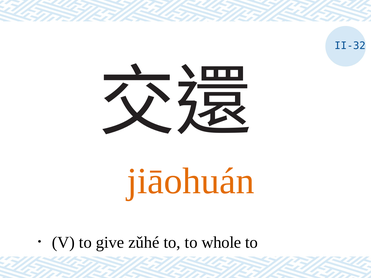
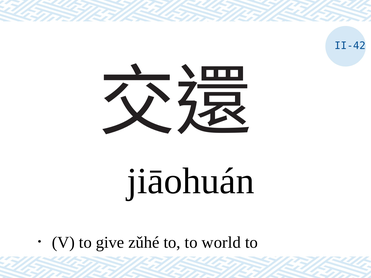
II-32: II-32 -> II-42
jiāohuán colour: orange -> black
whole: whole -> world
